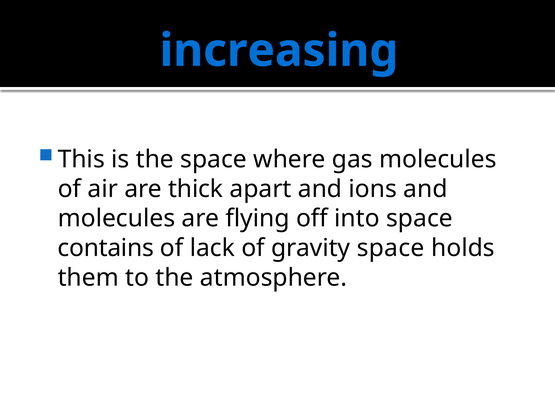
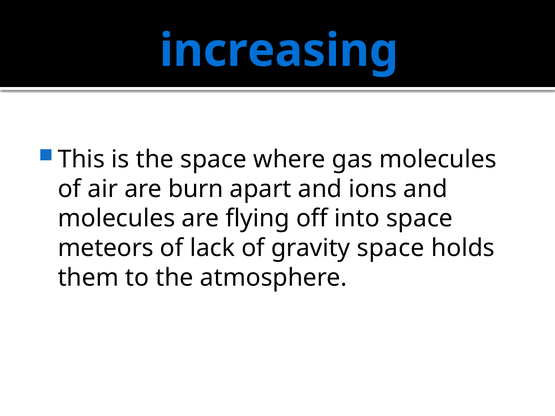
thick: thick -> burn
contains: contains -> meteors
